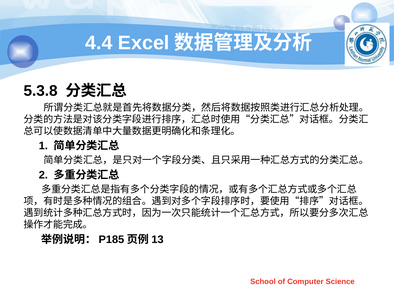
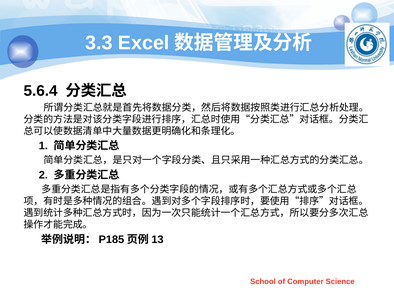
4.4: 4.4 -> 3.3
5.3.8: 5.3.8 -> 5.6.4
